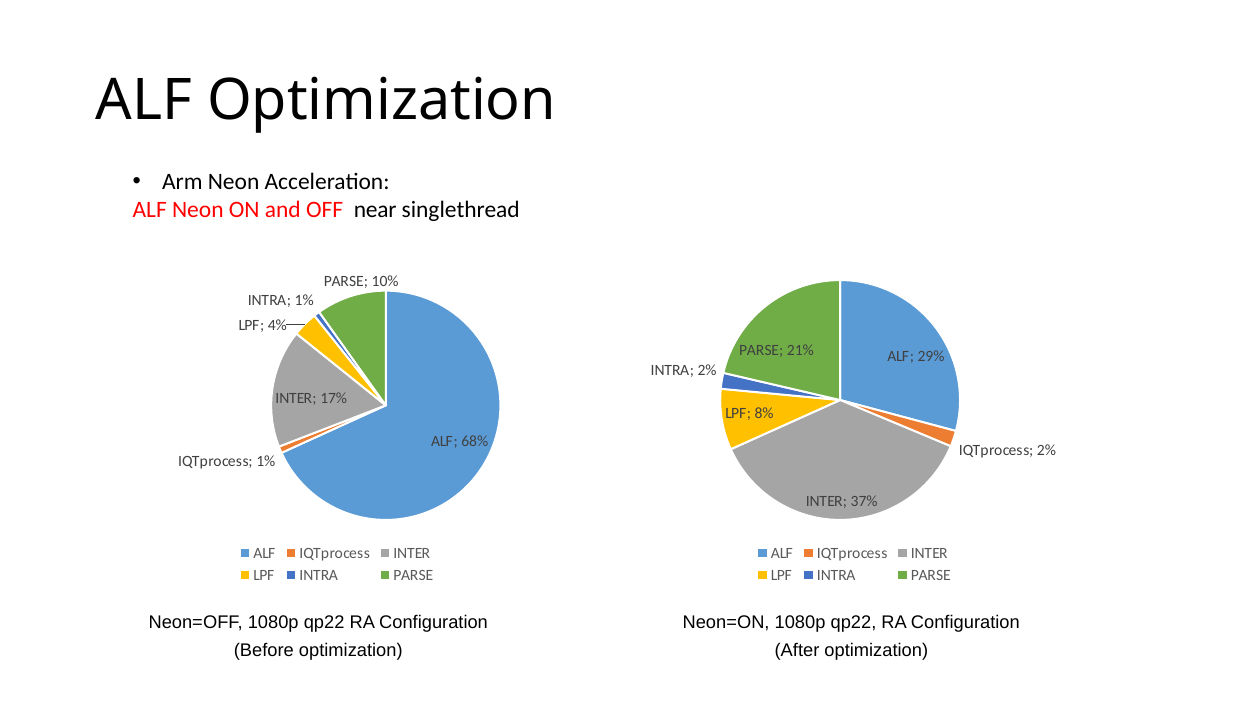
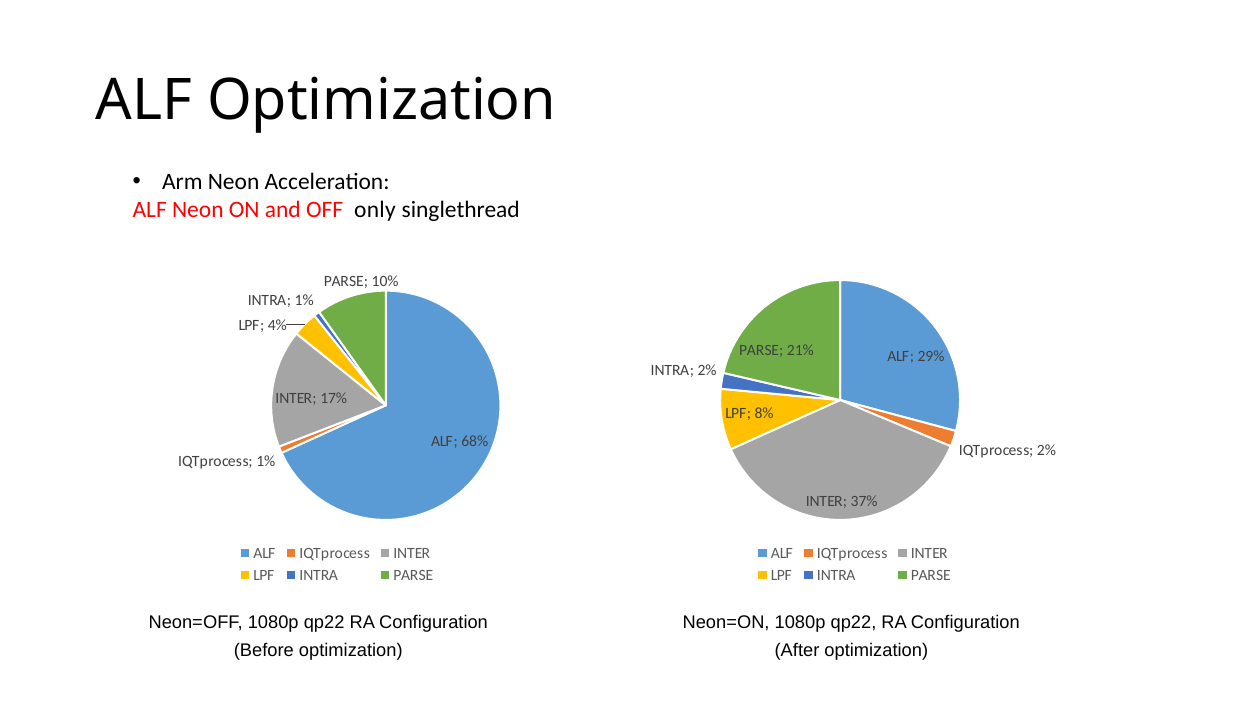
near: near -> only
